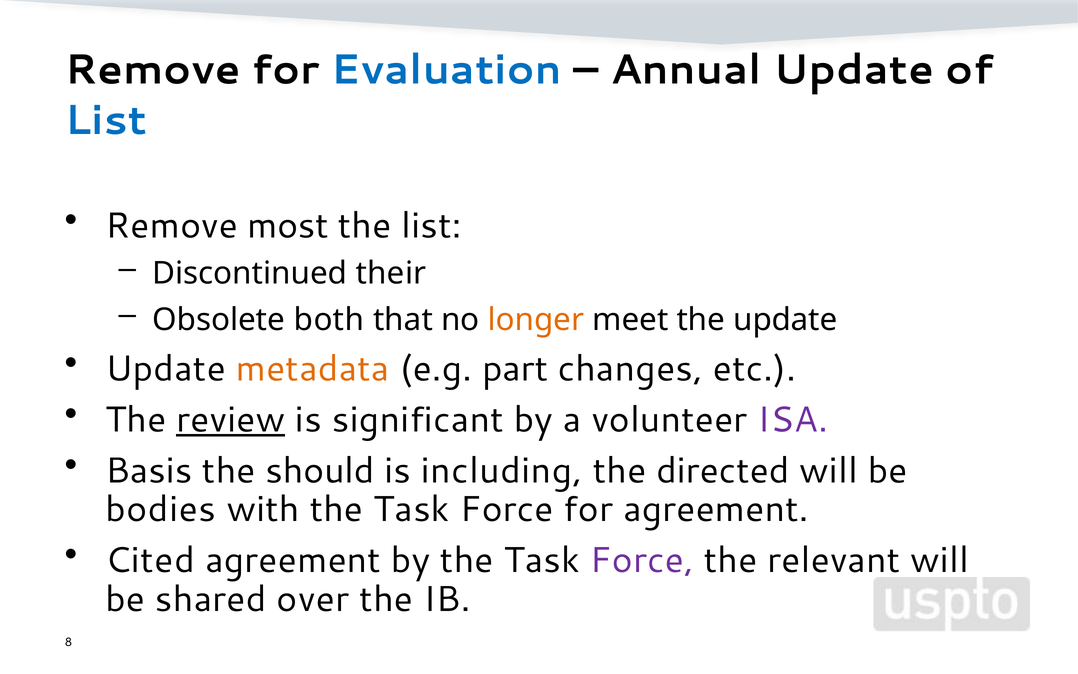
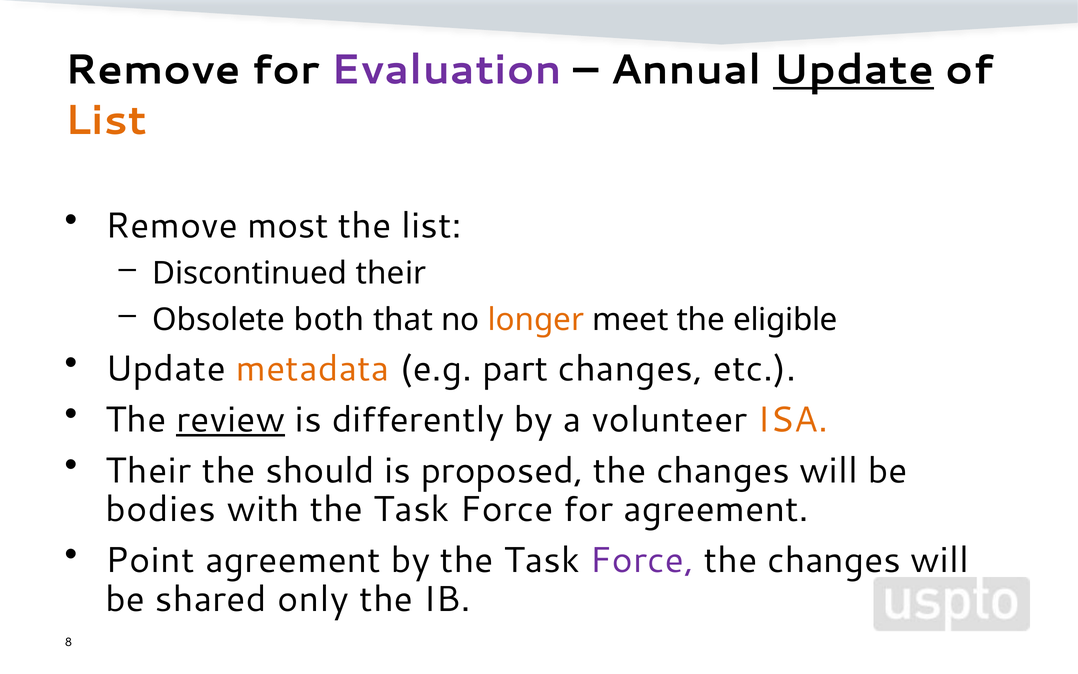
Evaluation colour: blue -> purple
Update at (854, 70) underline: none -> present
List at (106, 120) colour: blue -> orange
the update: update -> eligible
significant: significant -> differently
ISA colour: purple -> orange
Basis at (149, 471): Basis -> Their
including: including -> proposed
directed at (723, 471): directed -> changes
Cited: Cited -> Point
relevant at (834, 560): relevant -> changes
over: over -> only
